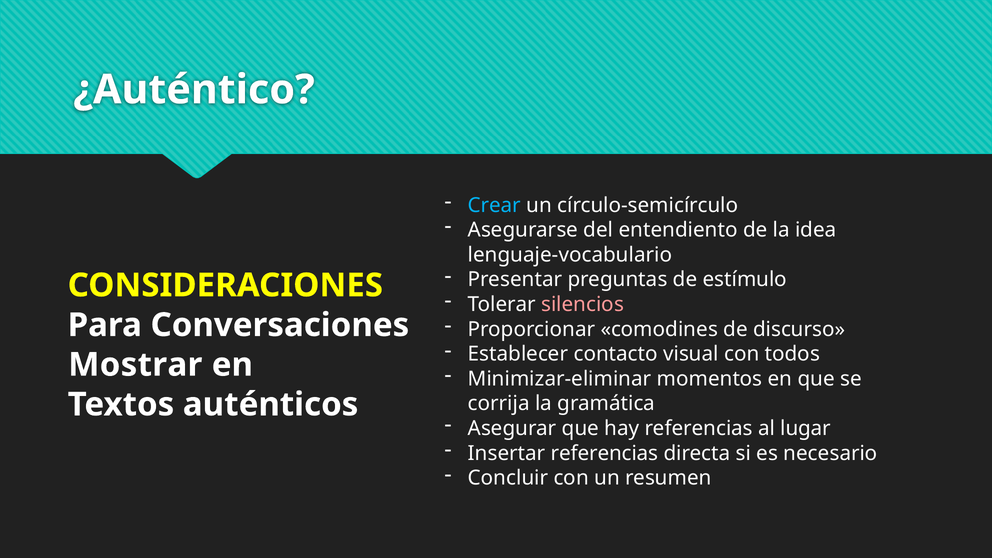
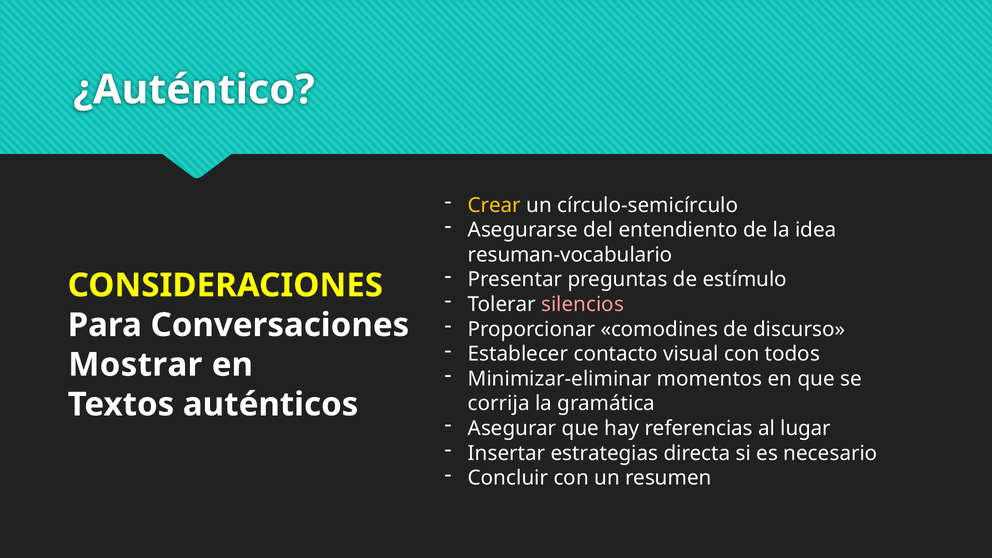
Crear colour: light blue -> yellow
lenguaje-vocabulario: lenguaje-vocabulario -> resuman-vocabulario
Insertar referencias: referencias -> estrategias
